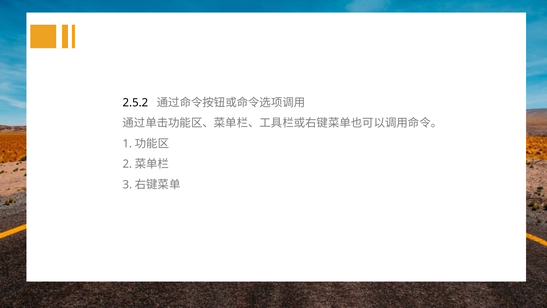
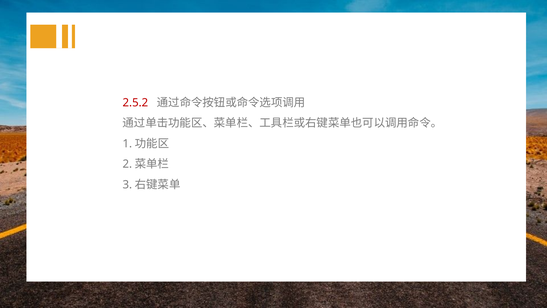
2.5.2 colour: black -> red
